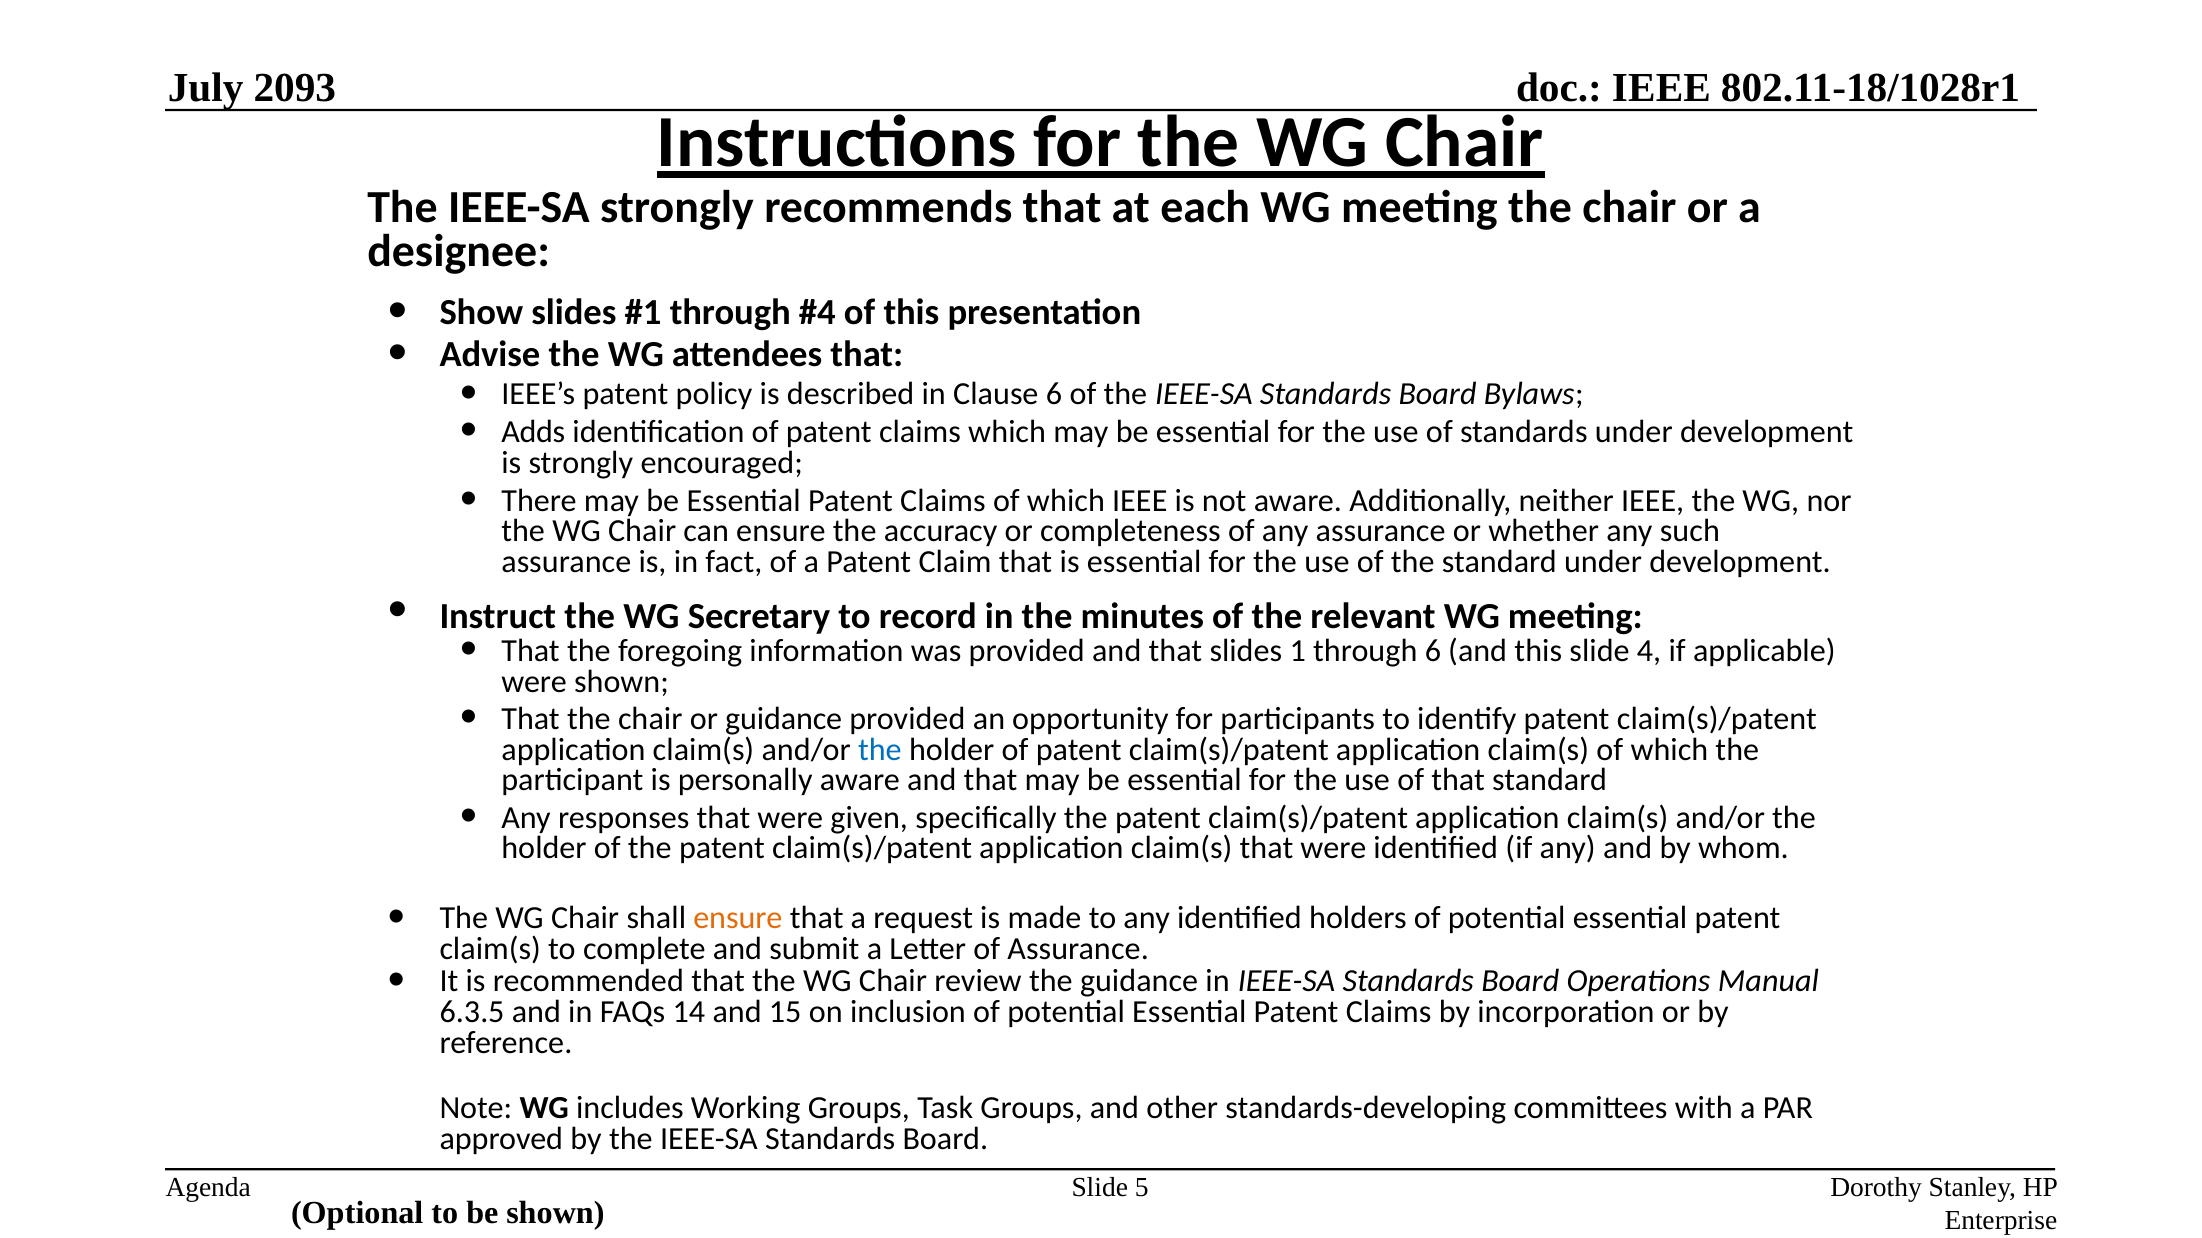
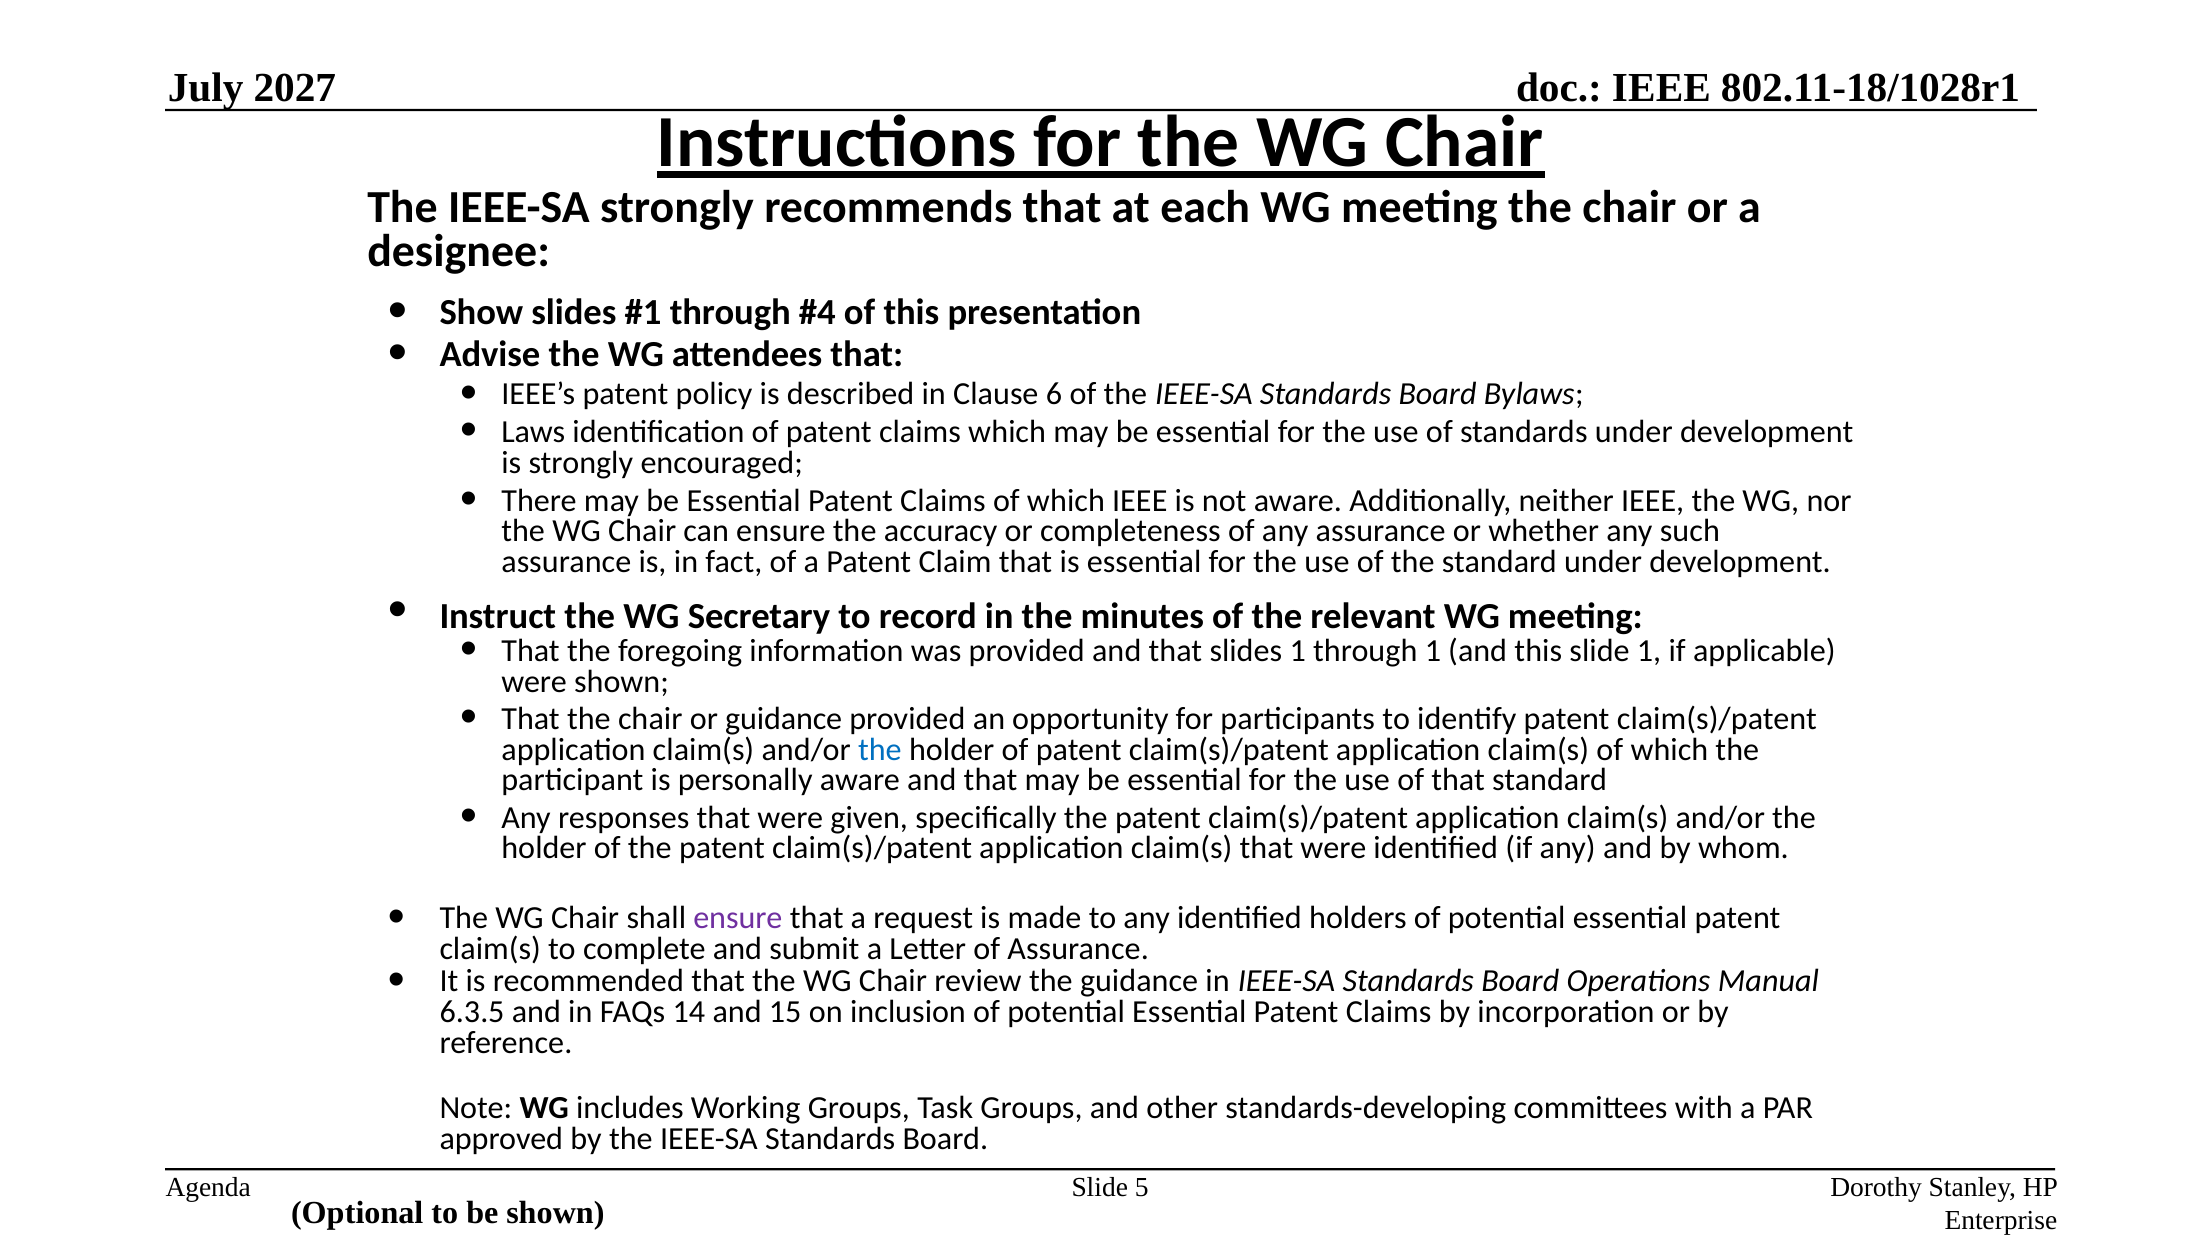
2093: 2093 -> 2027
Adds: Adds -> Laws
through 6: 6 -> 1
slide 4: 4 -> 1
ensure at (738, 919) colour: orange -> purple
